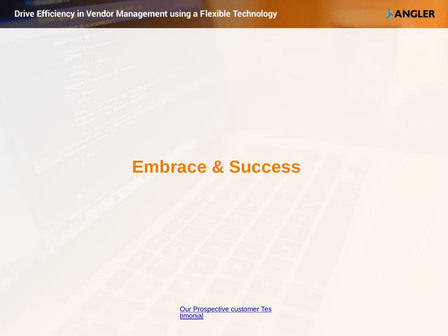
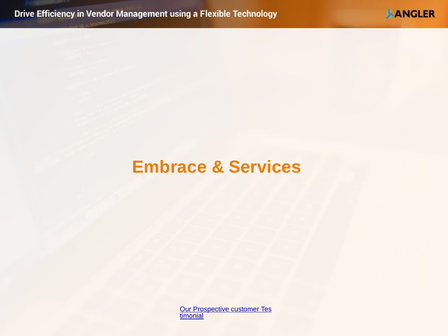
Success: Success -> Services
